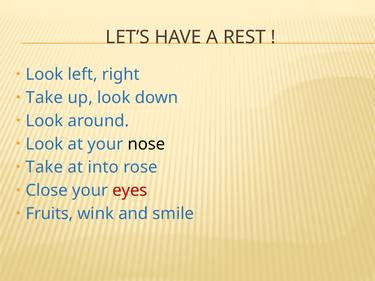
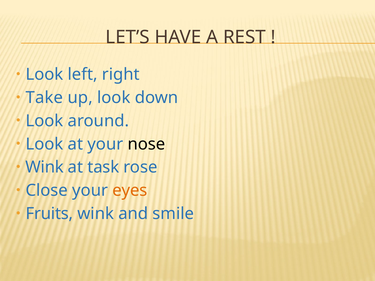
Take at (44, 167): Take -> Wink
into: into -> task
eyes colour: red -> orange
